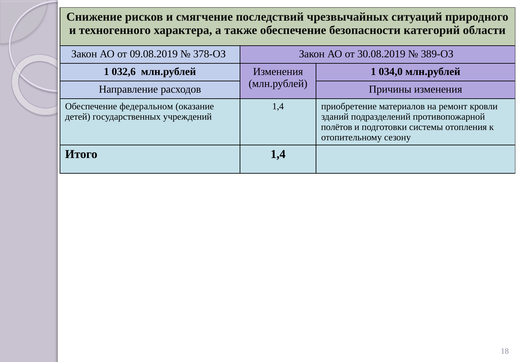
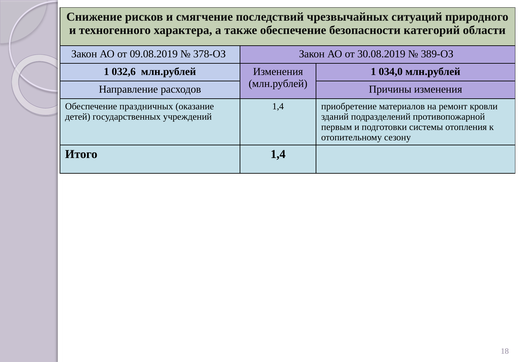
федеральном: федеральном -> праздничных
полётов: полётов -> первым
